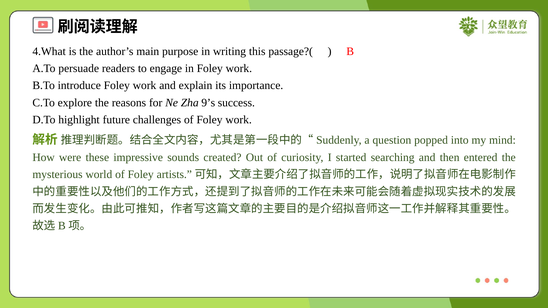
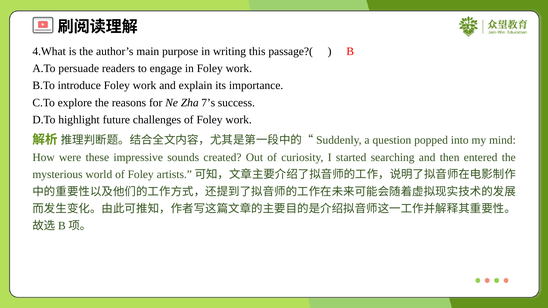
9’s: 9’s -> 7’s
